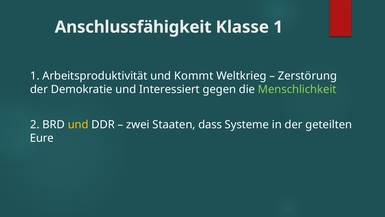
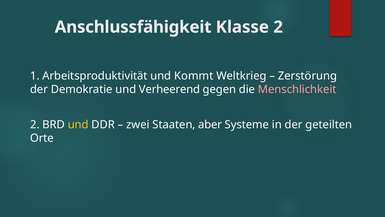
Klasse 1: 1 -> 2
Interessiert: Interessiert -> Verheerend
Menschlichkeit colour: light green -> pink
dass: dass -> aber
Eure: Eure -> Orte
